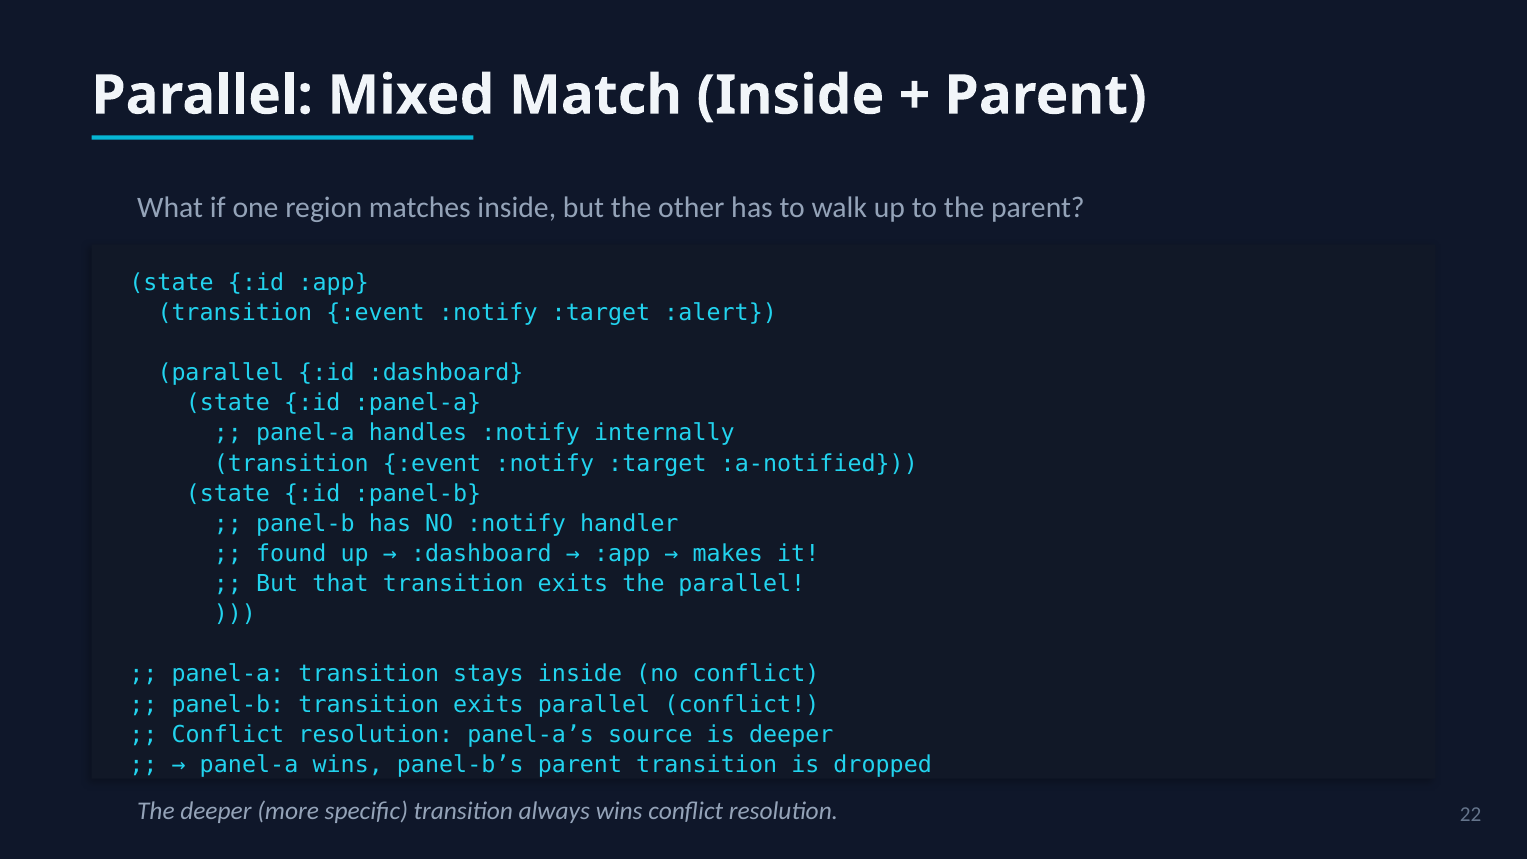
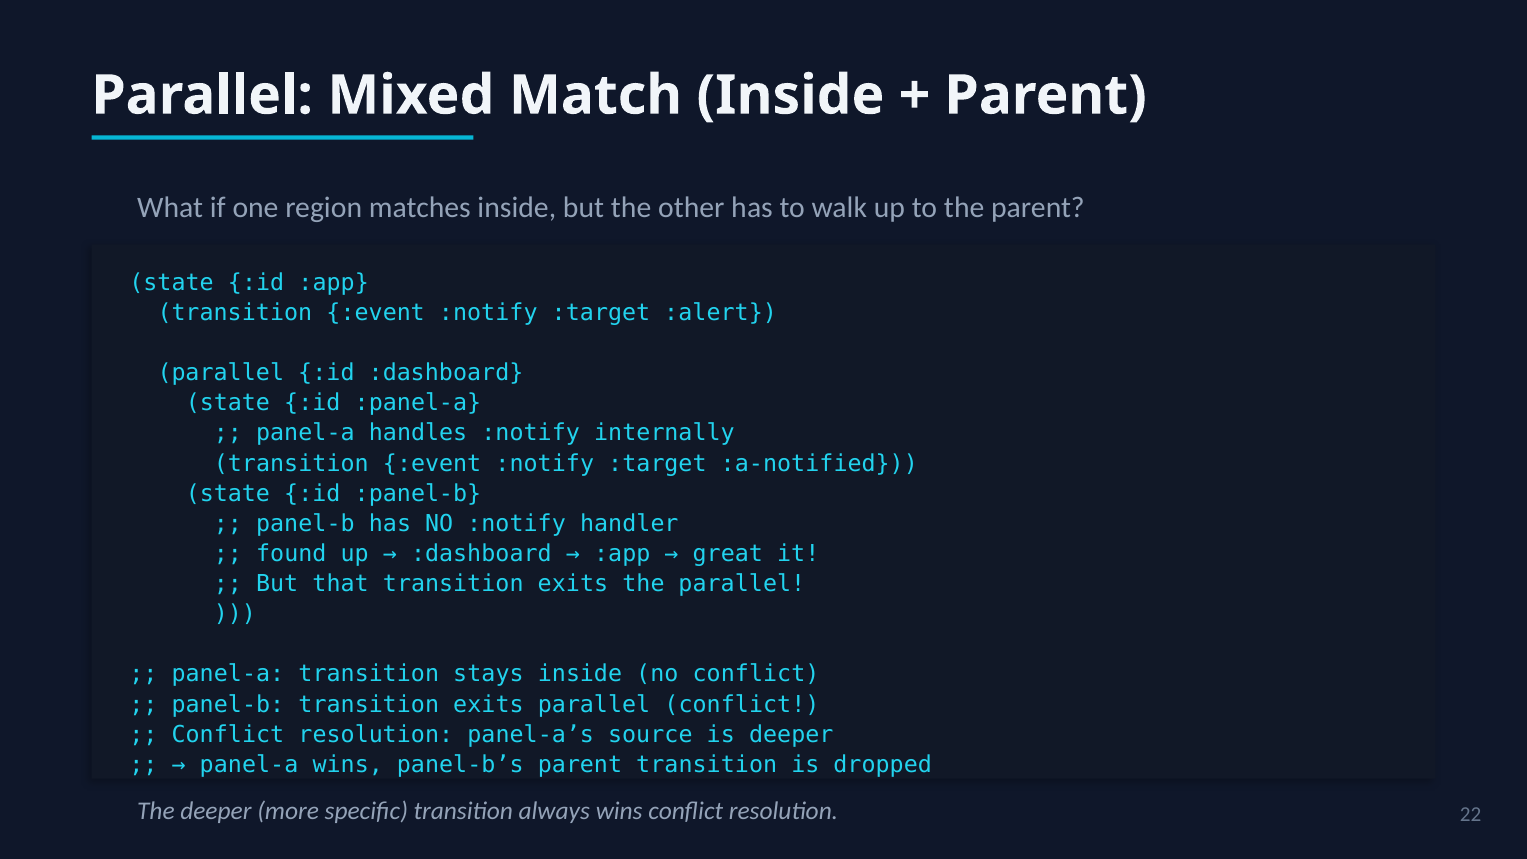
makes: makes -> great
